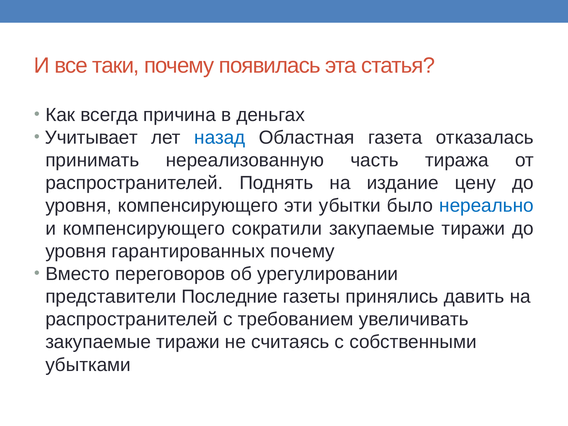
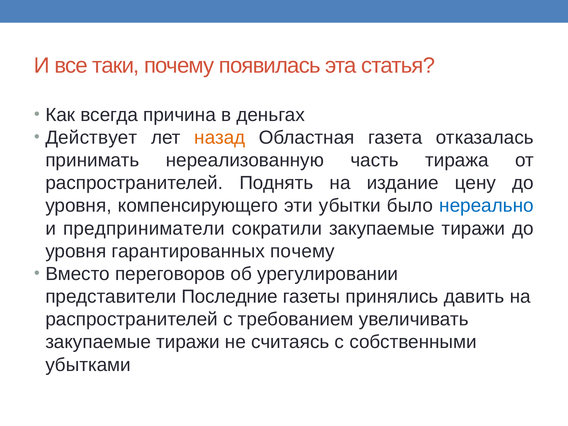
Учитывает: Учитывает -> Действует
назад colour: blue -> orange
и компенсирующего: компенсирующего -> предприниматели
